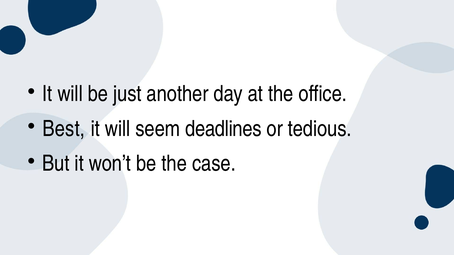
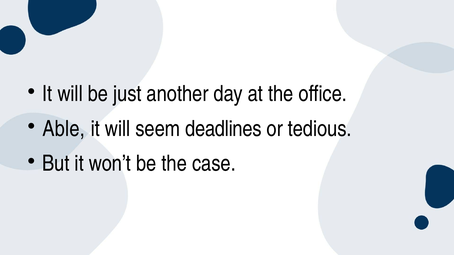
Best: Best -> Able
